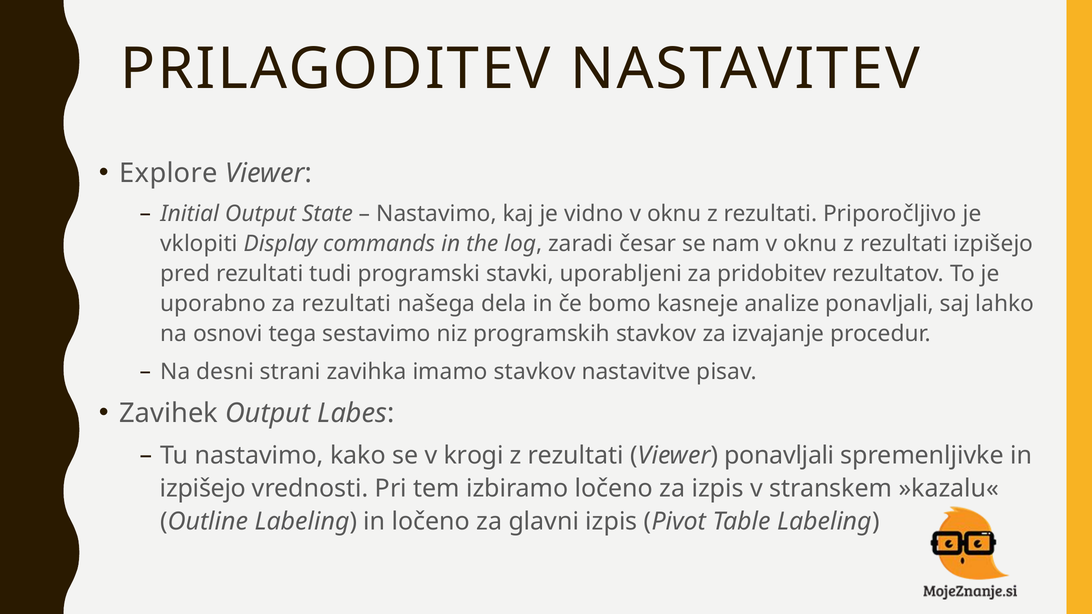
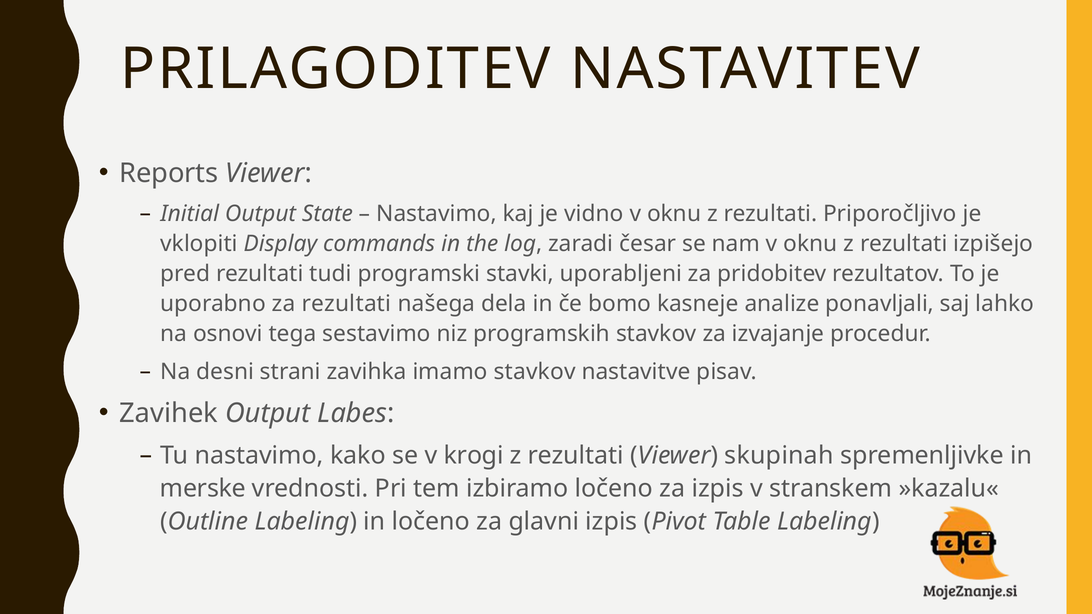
Explore: Explore -> Reports
Viewer ponavljali: ponavljali -> skupinah
izpišejo at (203, 489): izpišejo -> merske
